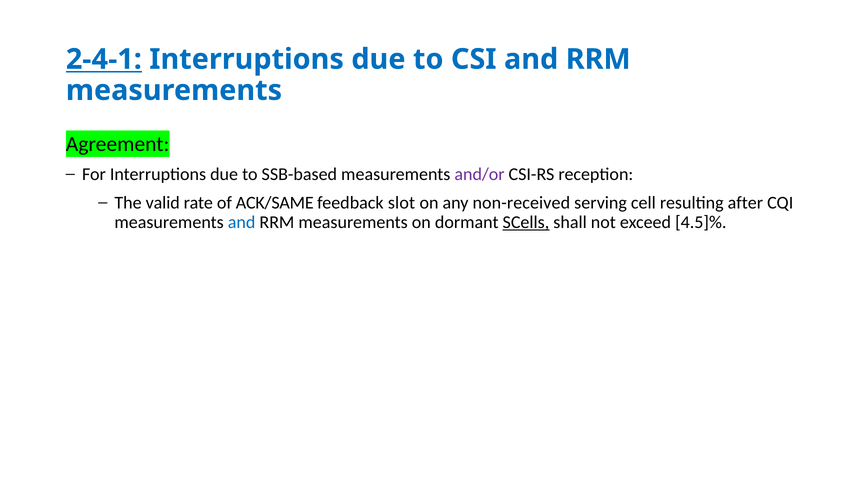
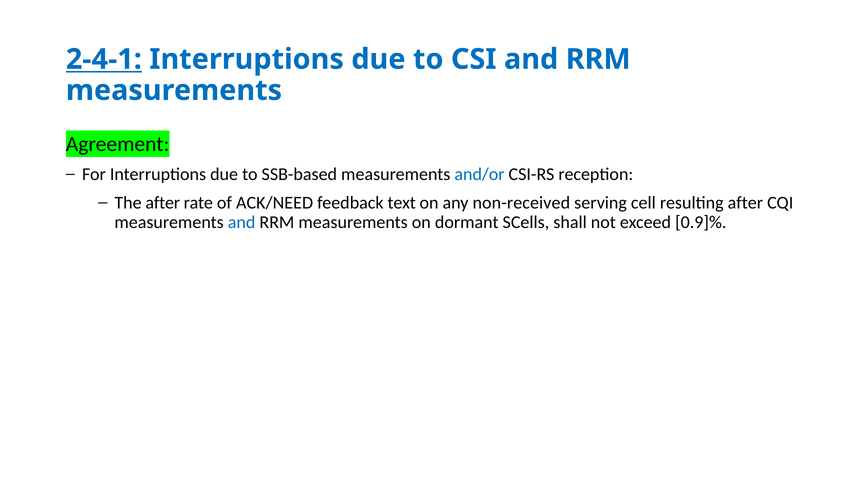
and/or colour: purple -> blue
The valid: valid -> after
ACK/SAME: ACK/SAME -> ACK/NEED
slot: slot -> text
SCells underline: present -> none
4.5]%: 4.5]% -> 0.9]%
